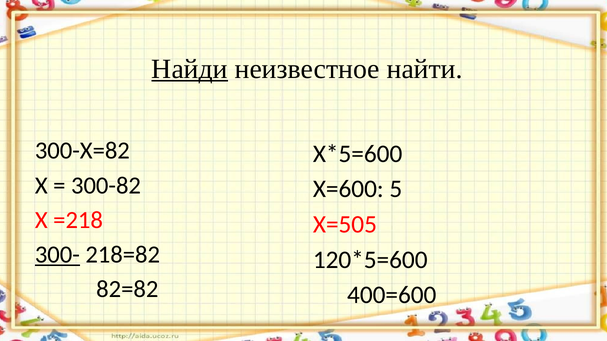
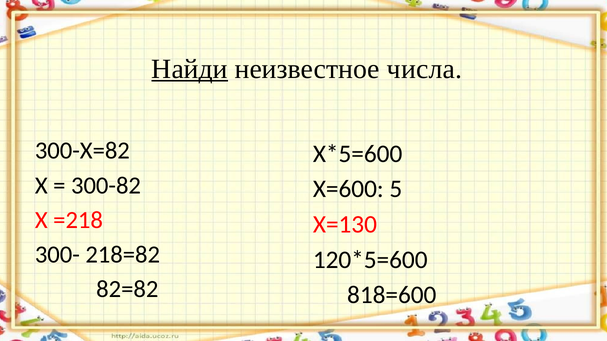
найти: найти -> числа
Х=505: Х=505 -> Х=130
300- underline: present -> none
400=600: 400=600 -> 818=600
